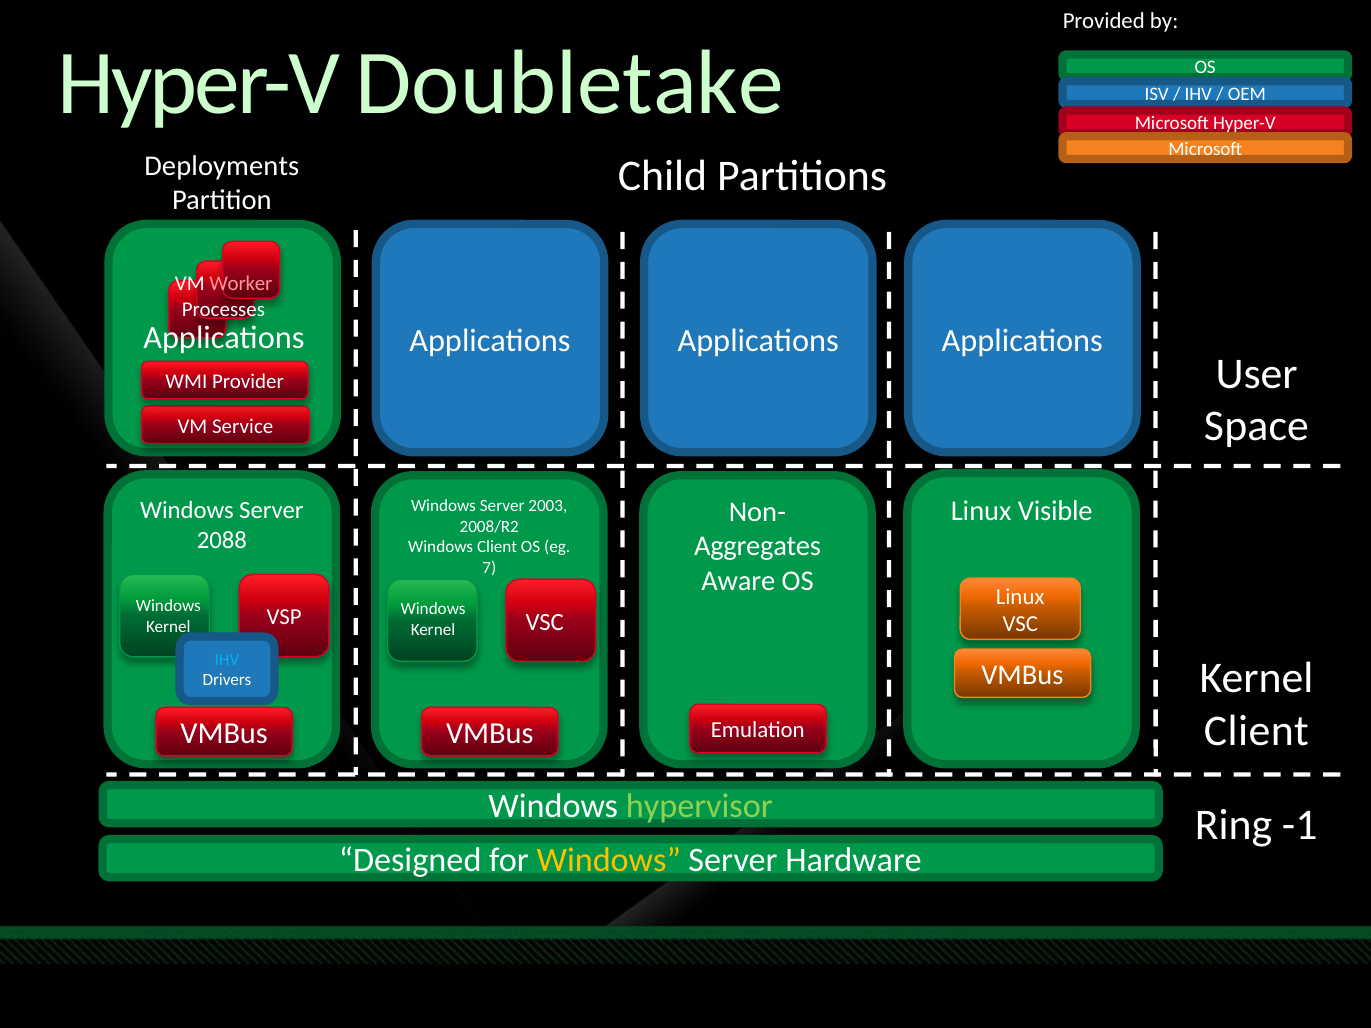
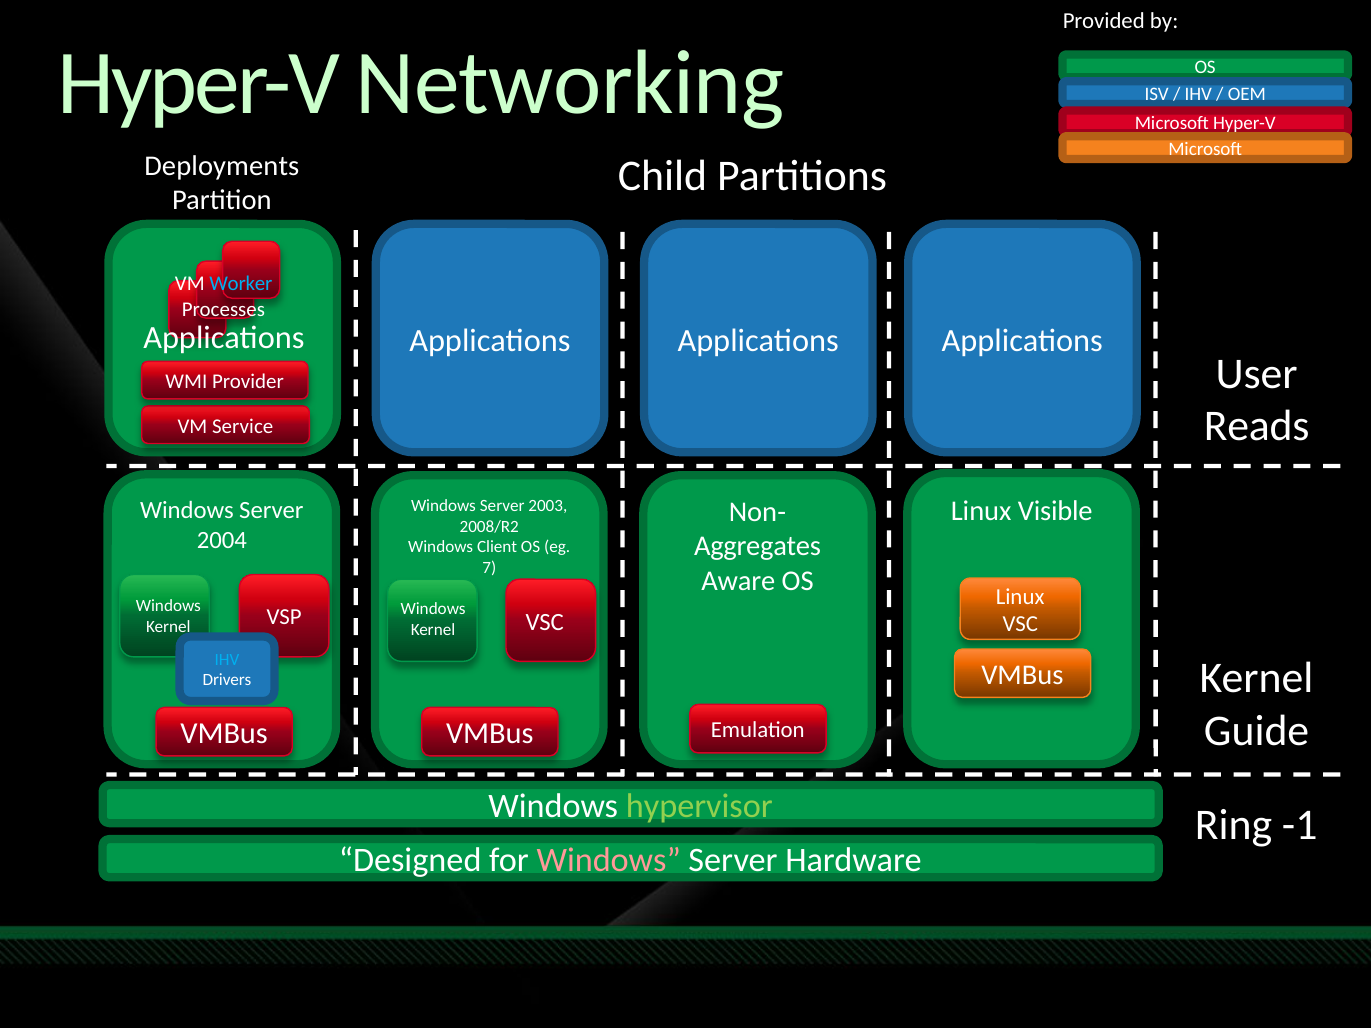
Doubletake: Doubletake -> Networking
Worker colour: pink -> light blue
Space: Space -> Reads
2088: 2088 -> 2004
Client at (1256, 731): Client -> Guide
Windows at (609, 861) colour: yellow -> pink
